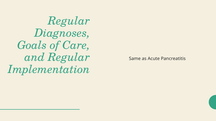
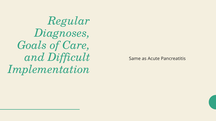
and Regular: Regular -> Difficult
